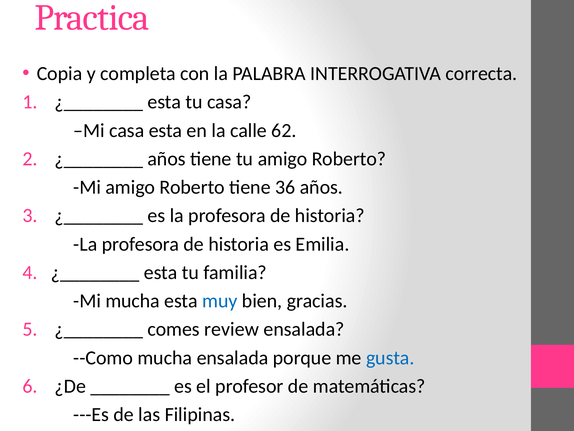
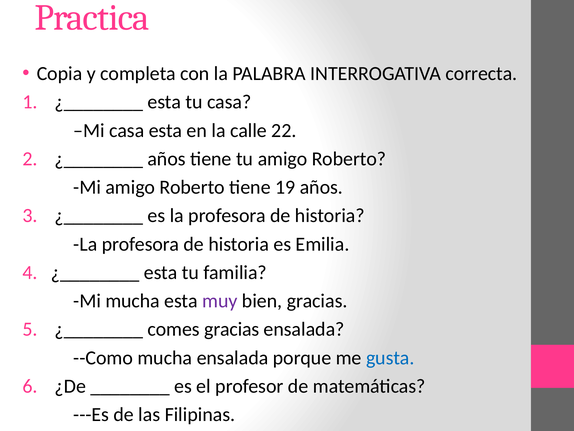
62: 62 -> 22
36: 36 -> 19
muy colour: blue -> purple
comes review: review -> gracias
